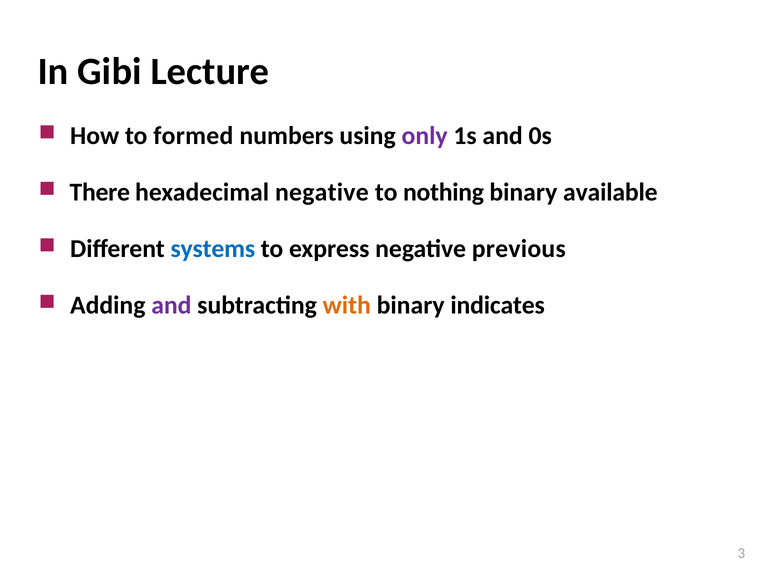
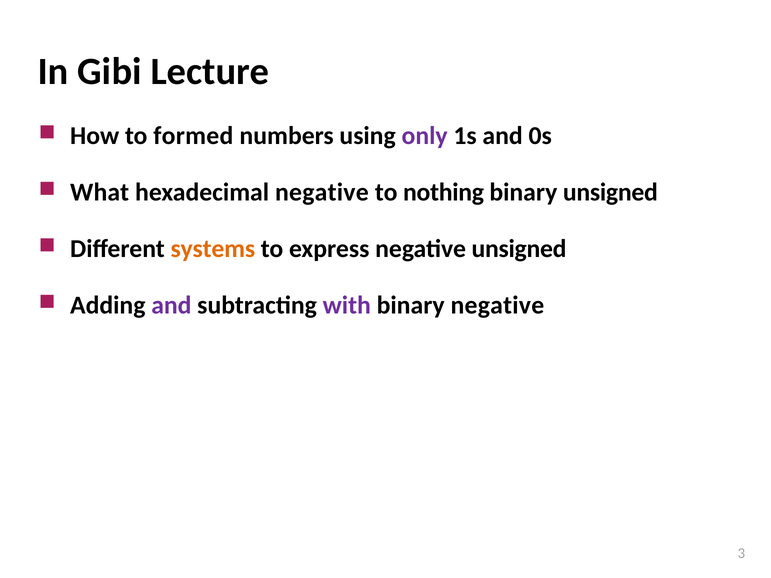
There: There -> What
binary available: available -> unsigned
systems colour: blue -> orange
negative previous: previous -> unsigned
with colour: orange -> purple
binary indicates: indicates -> negative
